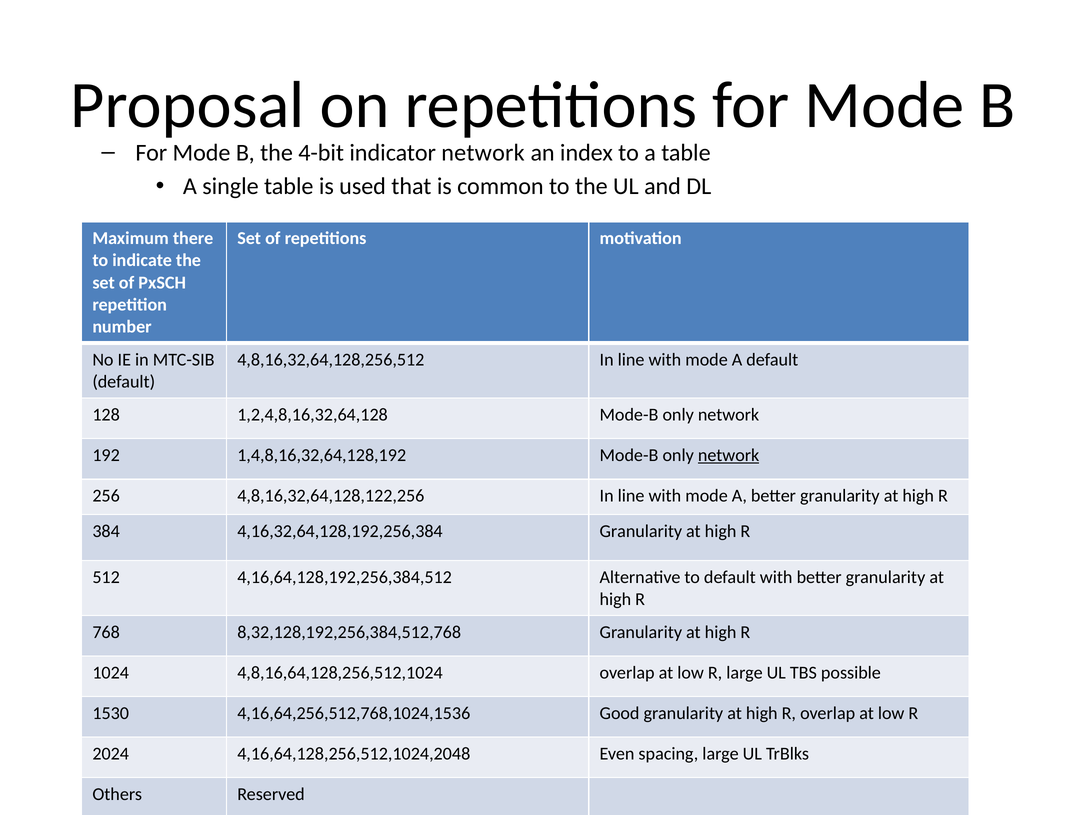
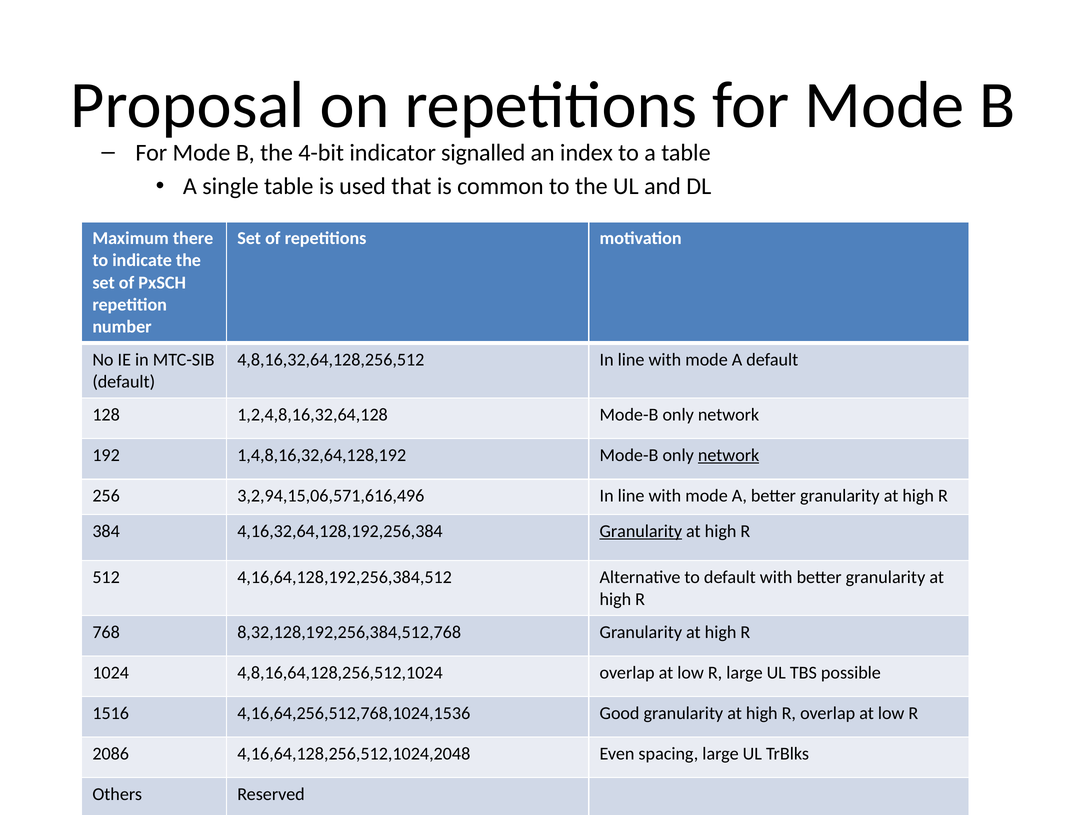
indicator network: network -> signalled
4,8,16,32,64,128,122,256: 4,8,16,32,64,128,122,256 -> 3,2,94,15,06,571,616,496
Granularity at (641, 531) underline: none -> present
1530: 1530 -> 1516
2024: 2024 -> 2086
